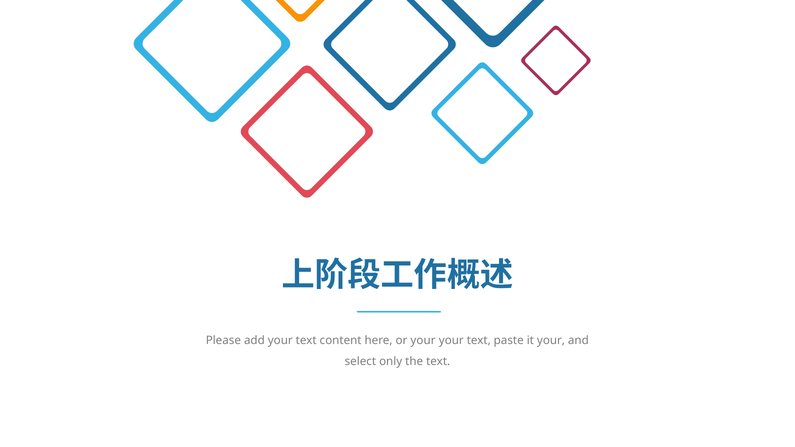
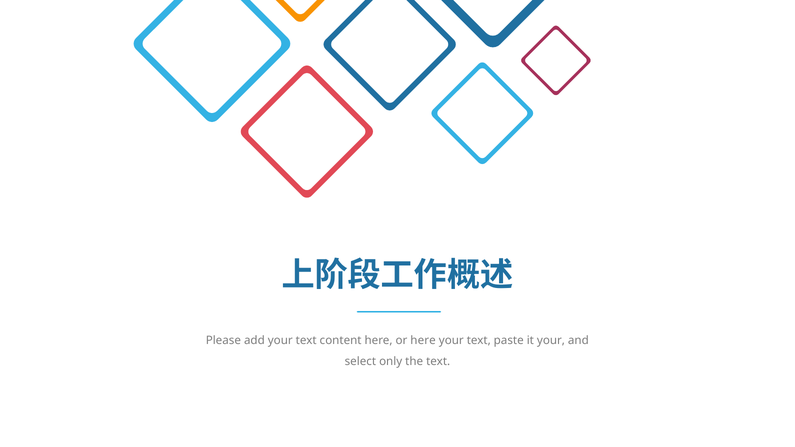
or your: your -> here
